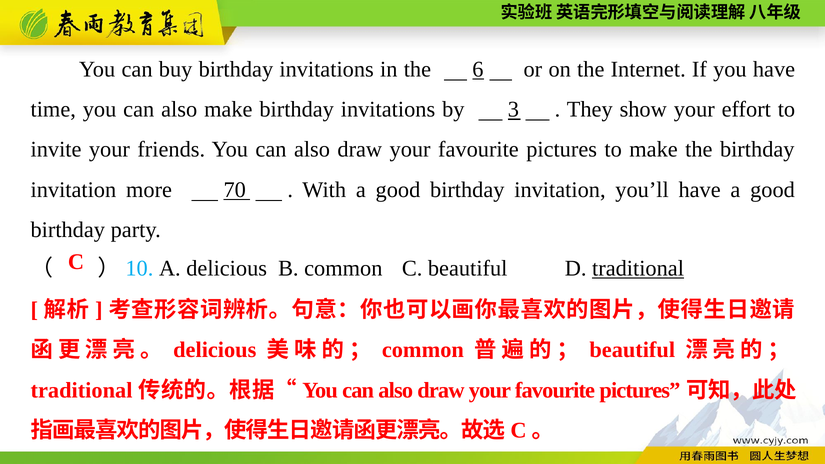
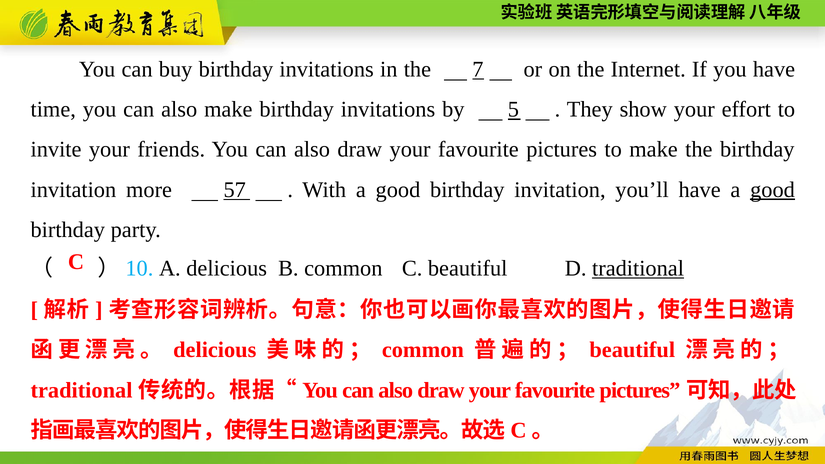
6: 6 -> 7
3: 3 -> 5
70: 70 -> 57
good at (773, 190) underline: none -> present
